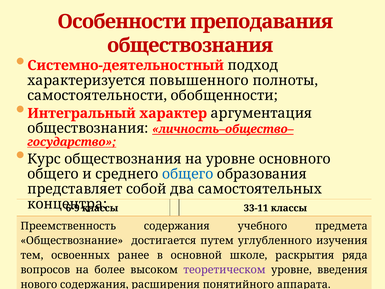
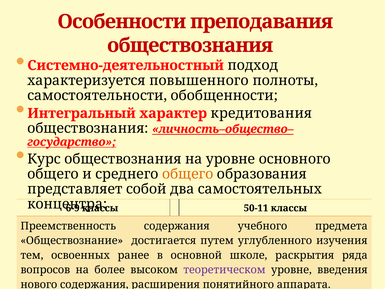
аргументация: аргументация -> кредитования
общего at (188, 174) colour: blue -> orange
33-11: 33-11 -> 50-11
